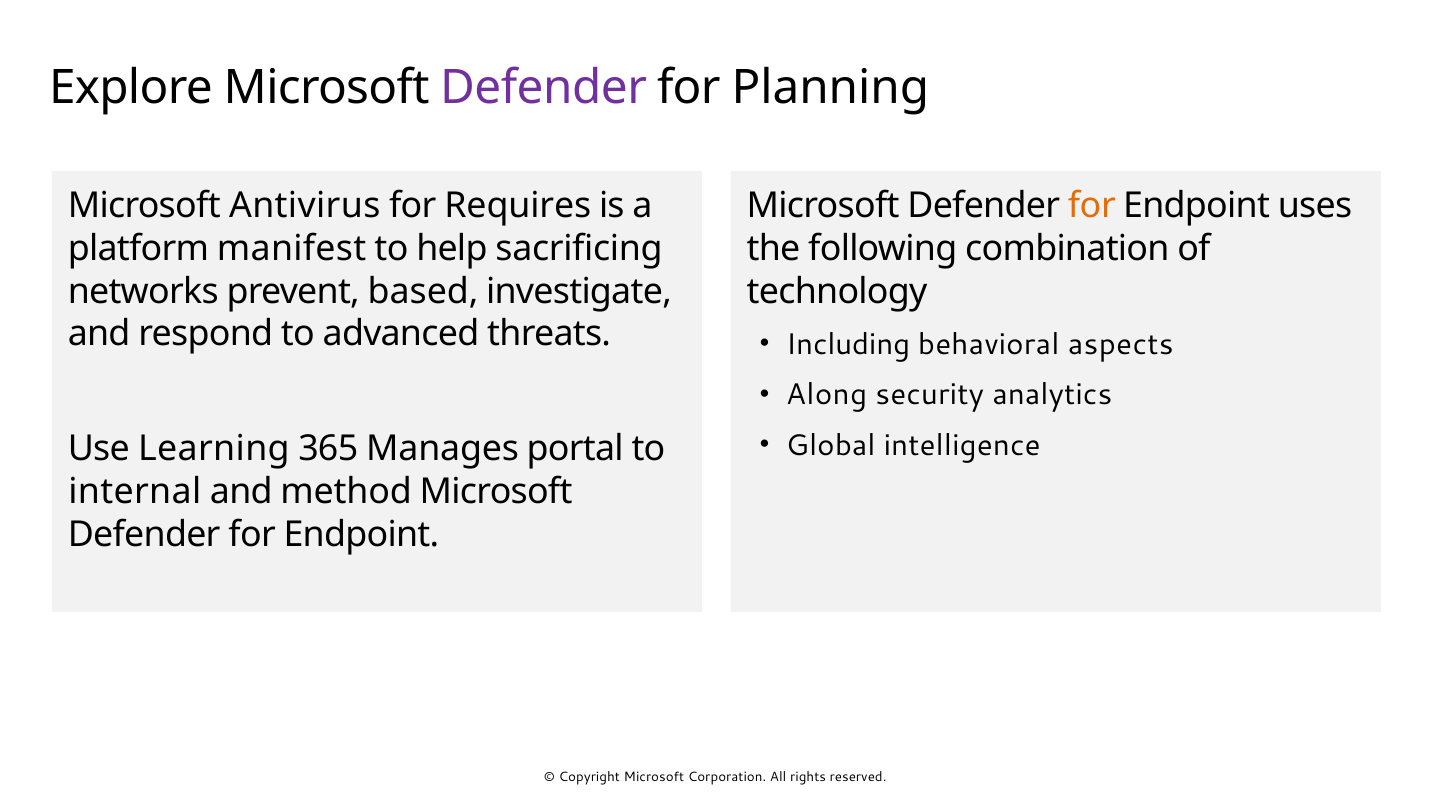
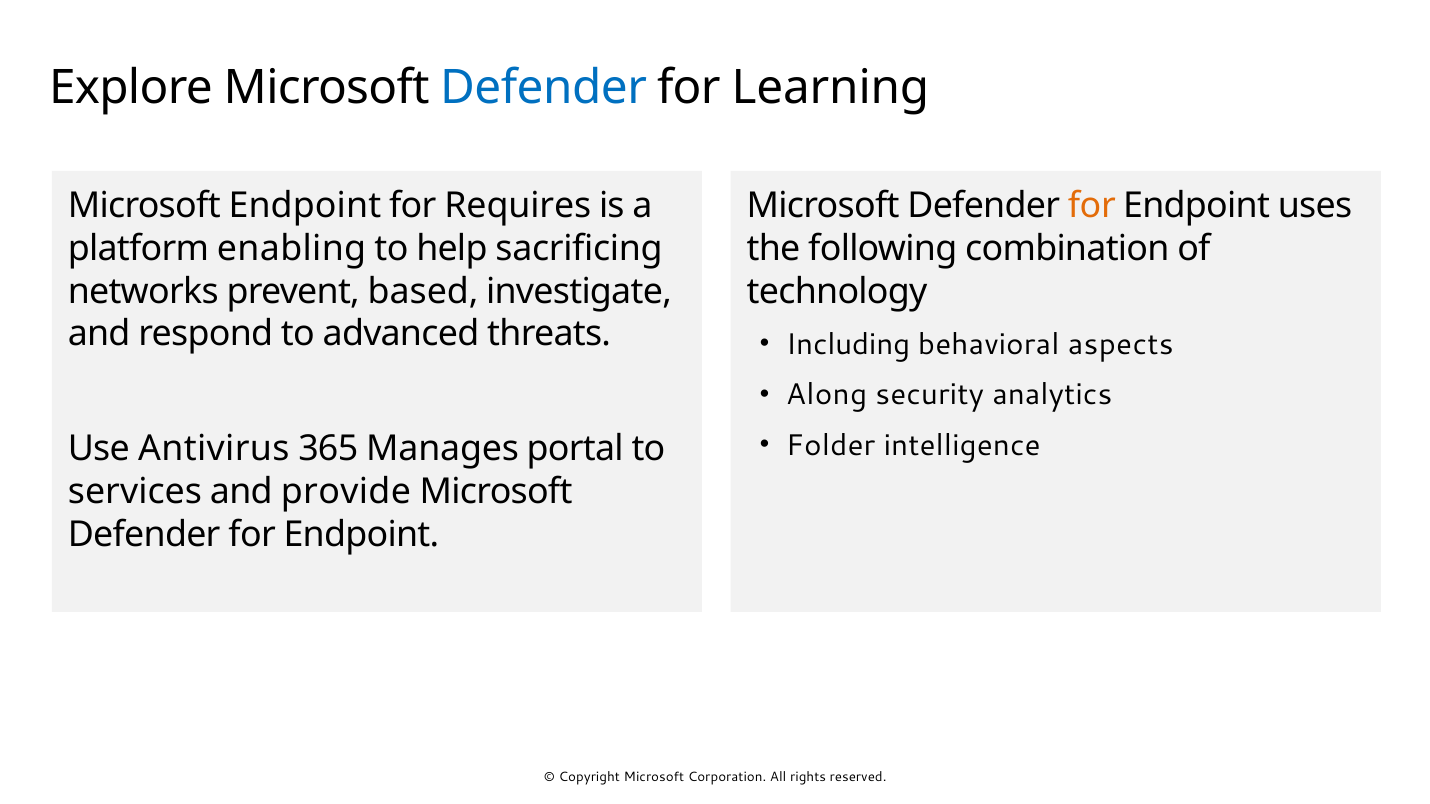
Defender at (544, 88) colour: purple -> blue
Planning: Planning -> Learning
Microsoft Antivirus: Antivirus -> Endpoint
manifest: manifest -> enabling
Global: Global -> Folder
Learning: Learning -> Antivirus
internal: internal -> services
method: method -> provide
